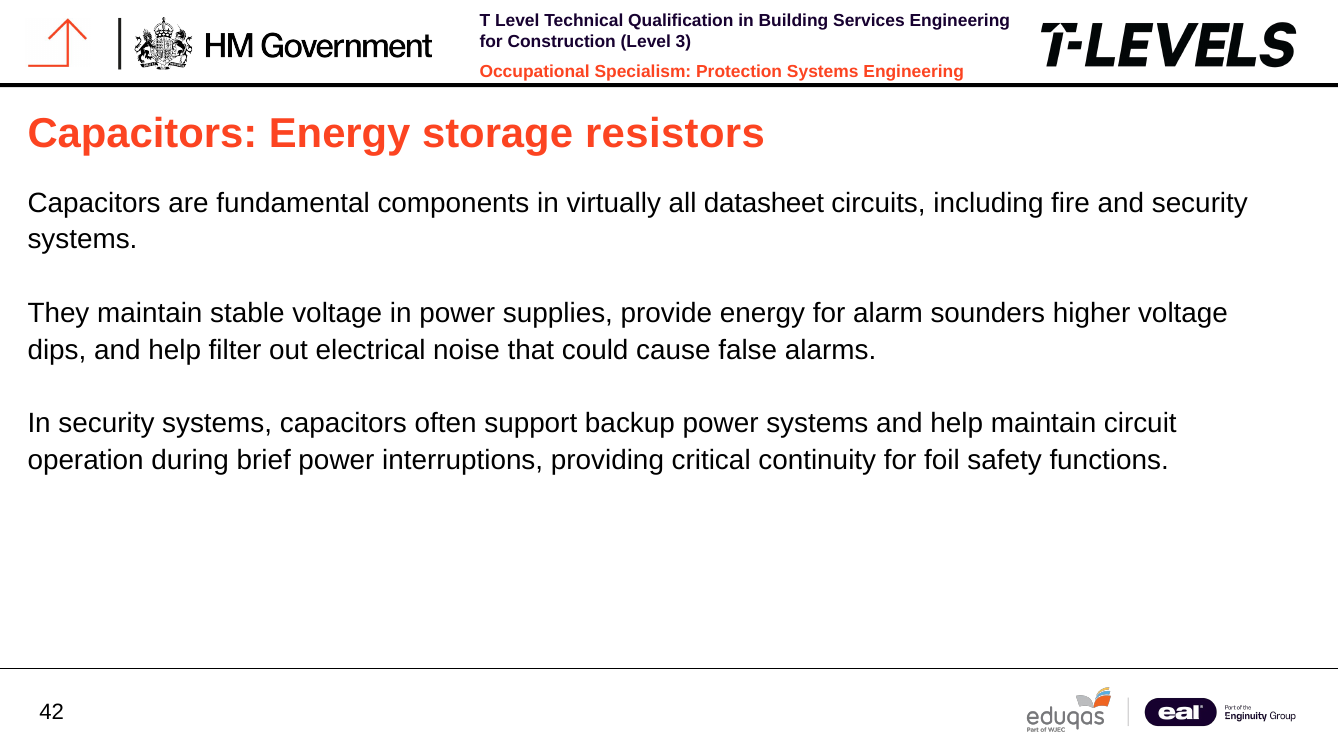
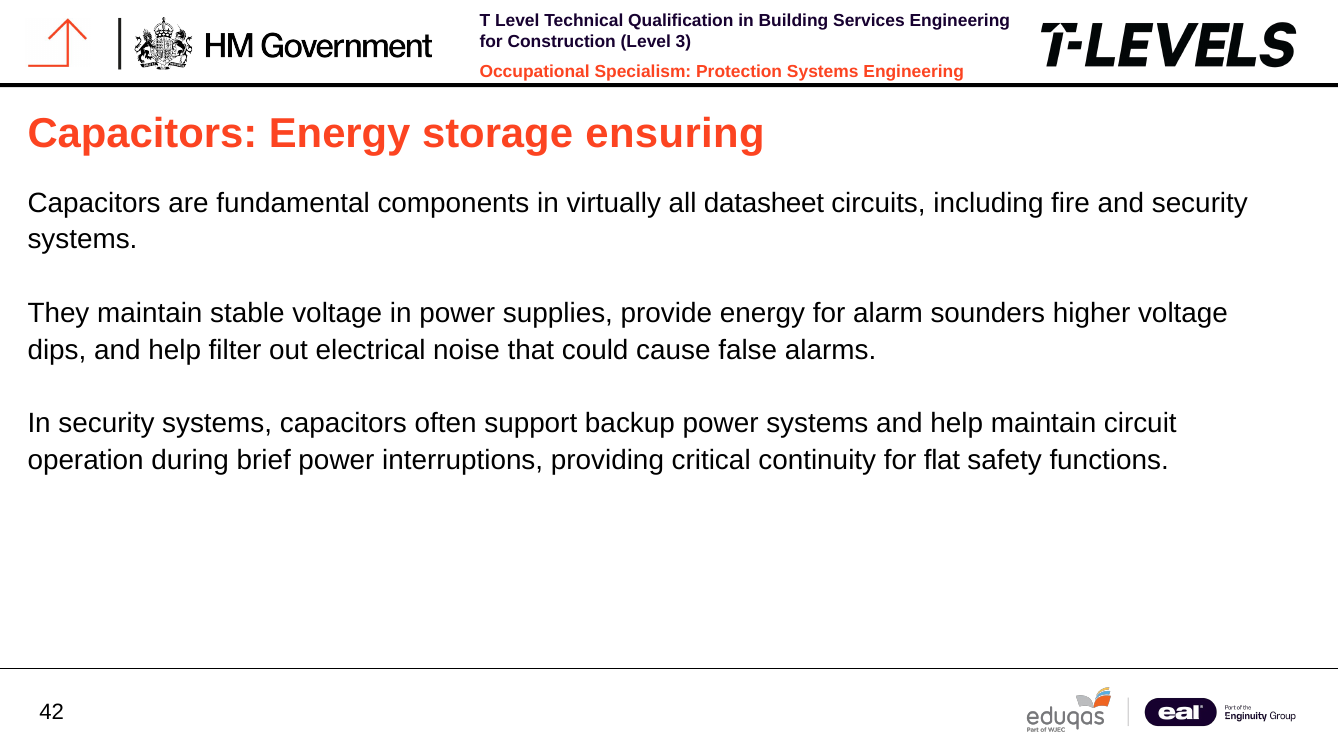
resistors: resistors -> ensuring
foil: foil -> flat
